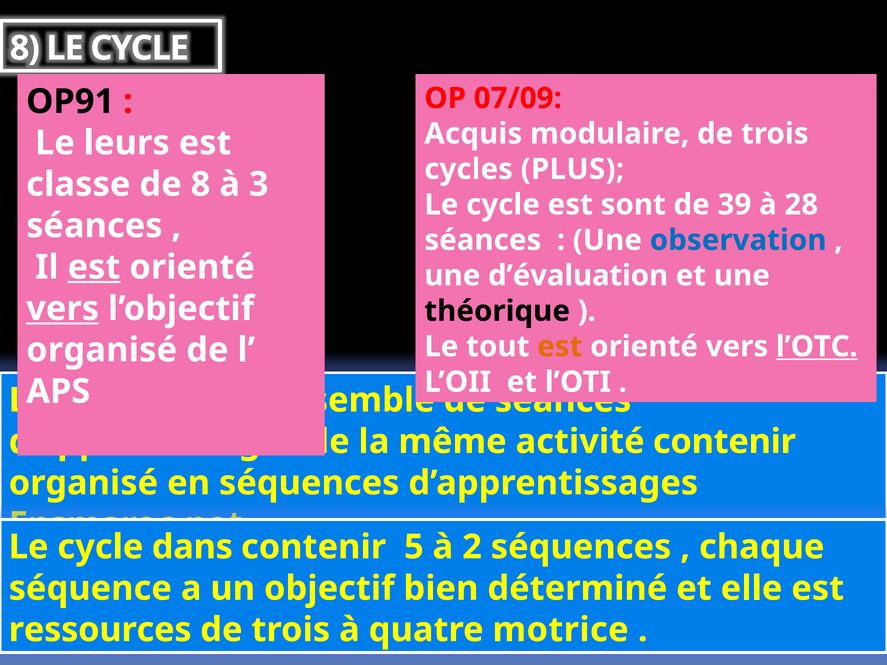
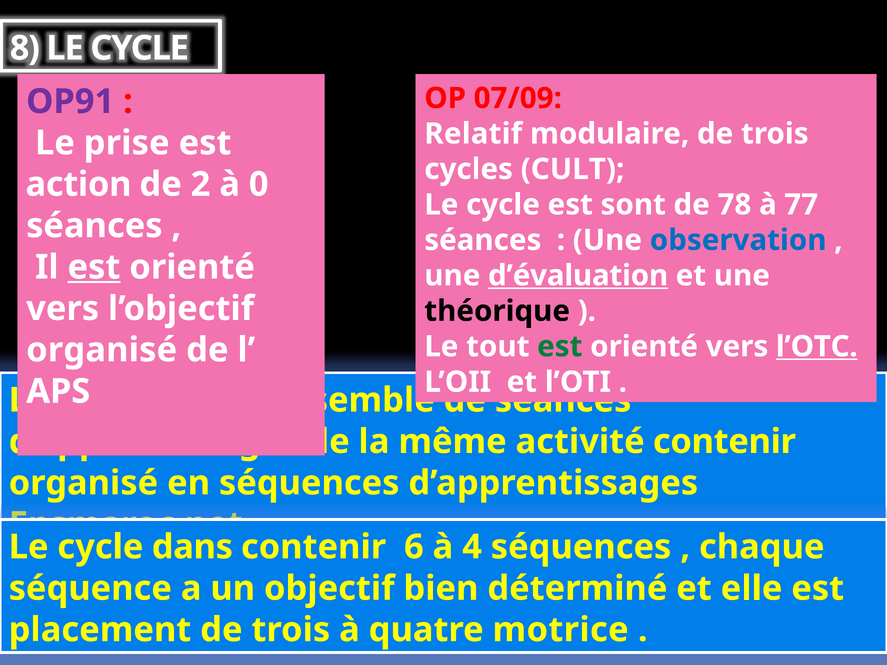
OP91 colour: black -> purple
Acquis: Acquis -> Relatif
leurs: leurs -> prise
PLUS: PLUS -> CULT
classe: classe -> action
de 8: 8 -> 2
3: 3 -> 0
39: 39 -> 78
28: 28 -> 77
d’évaluation underline: none -> present
vers at (63, 309) underline: present -> none
est at (560, 347) colour: orange -> green
5: 5 -> 6
2: 2 -> 4
ressources: ressources -> placement
